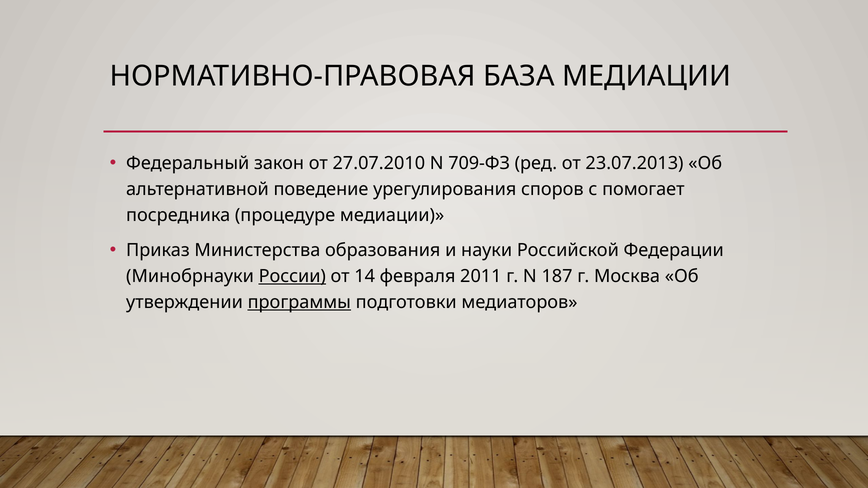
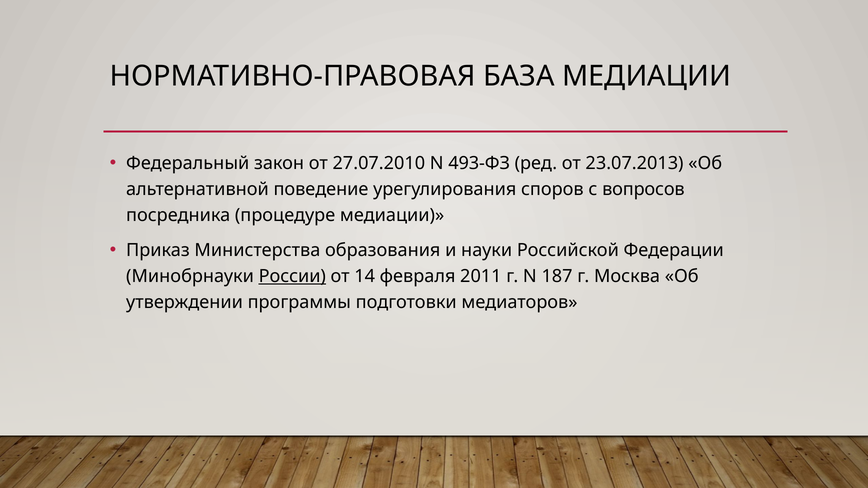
709-ФЗ: 709-ФЗ -> 493-ФЗ
помогает: помогает -> вопросов
программы underline: present -> none
